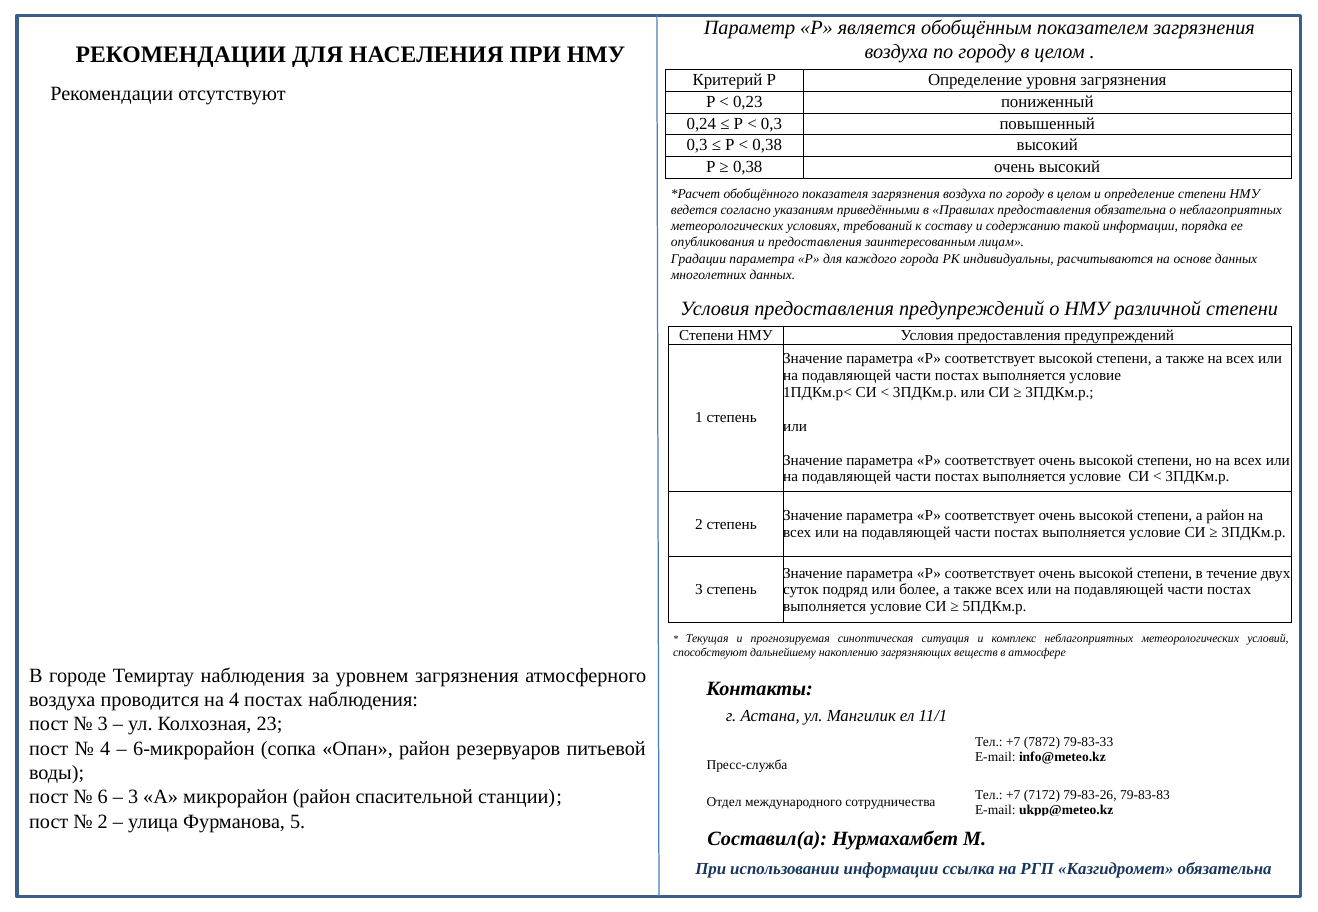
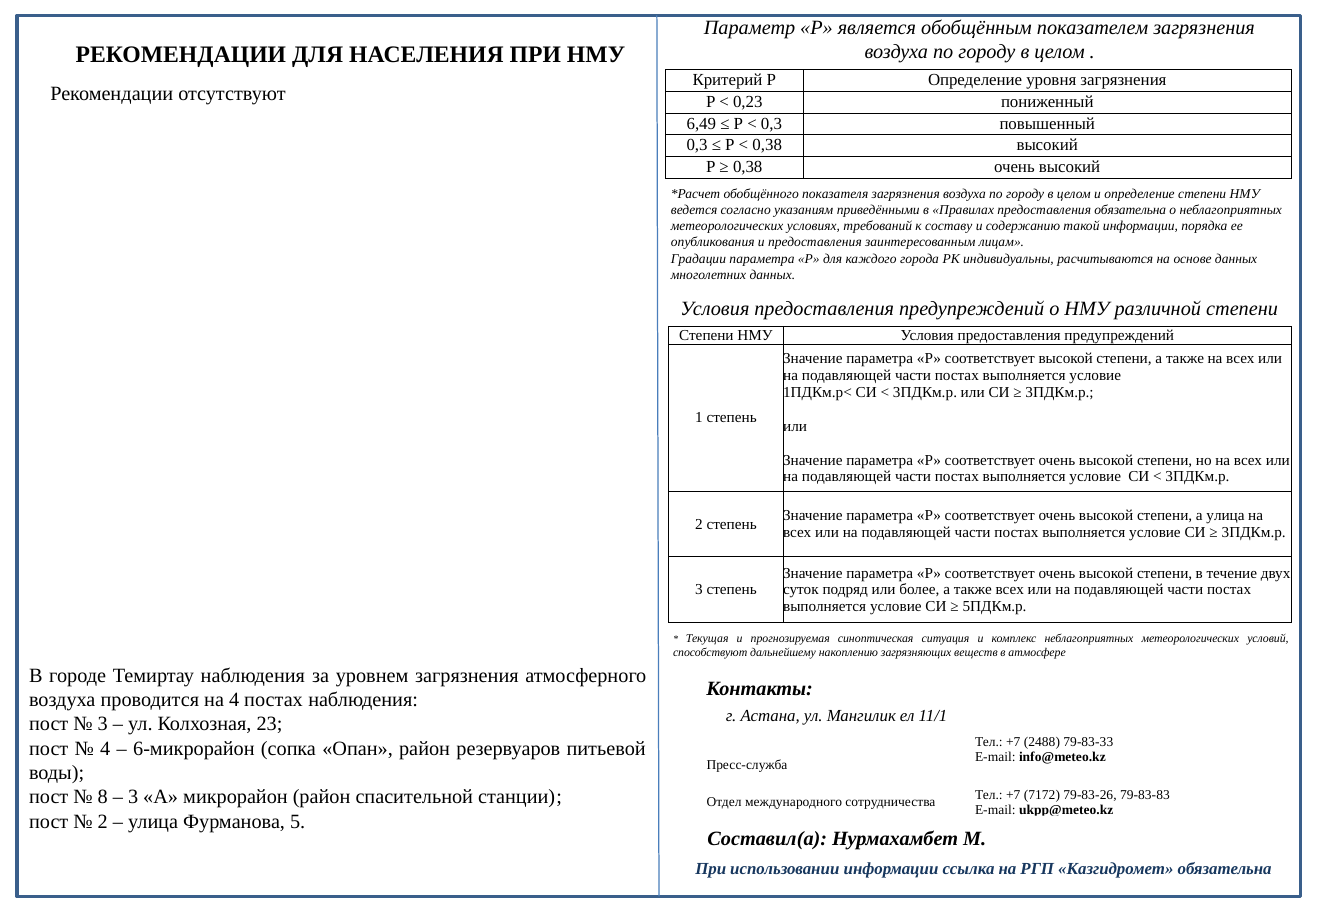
0,24: 0,24 -> 6,49
а район: район -> улица
7872: 7872 -> 2488
6: 6 -> 8
